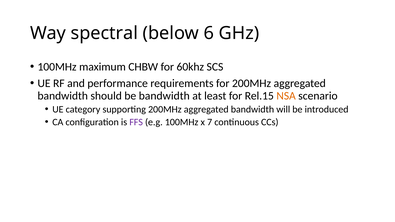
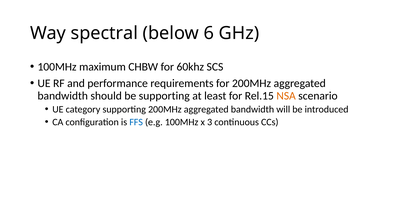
be bandwidth: bandwidth -> supporting
FFS colour: purple -> blue
7: 7 -> 3
